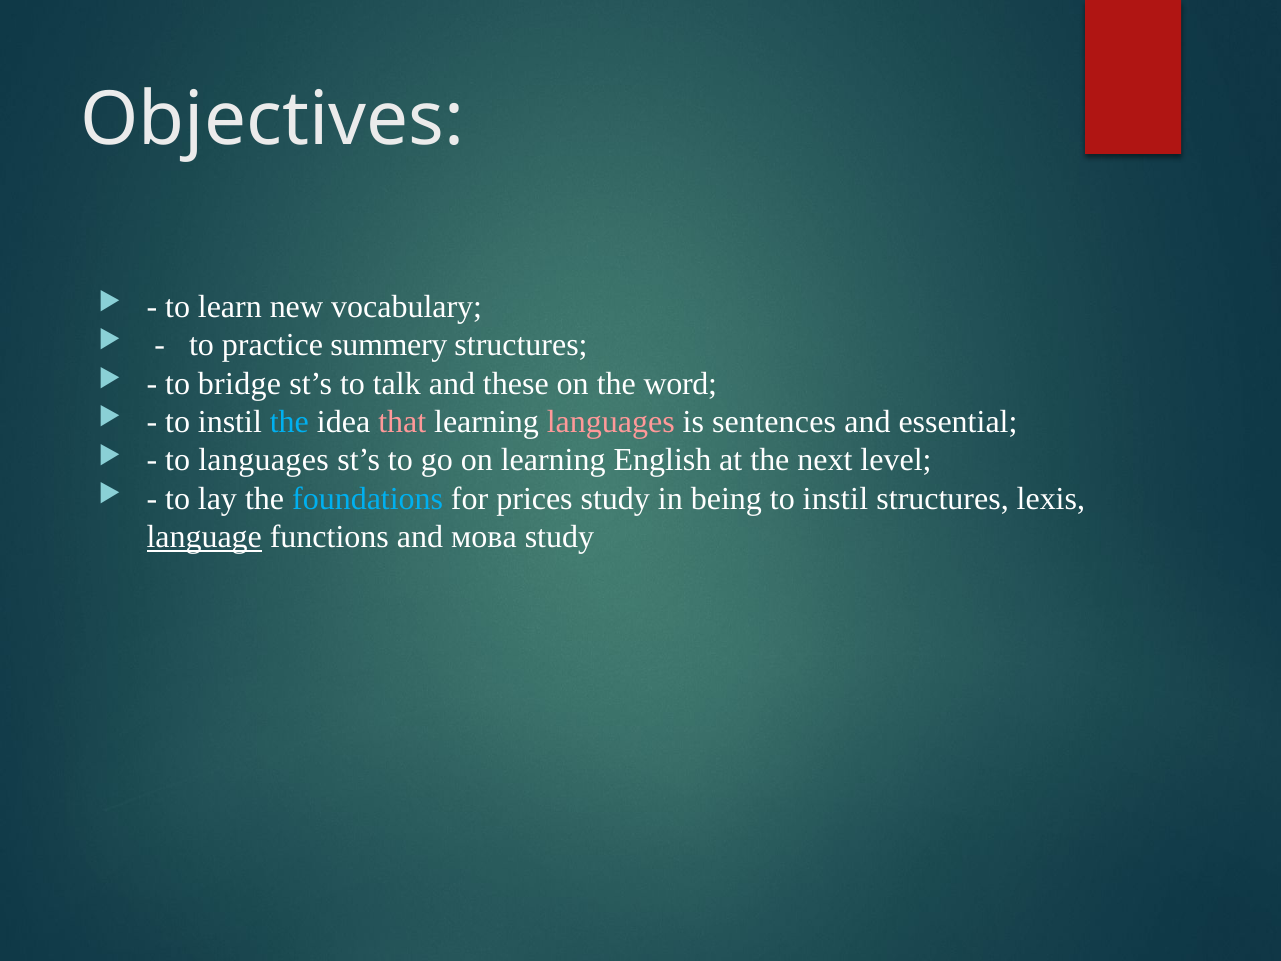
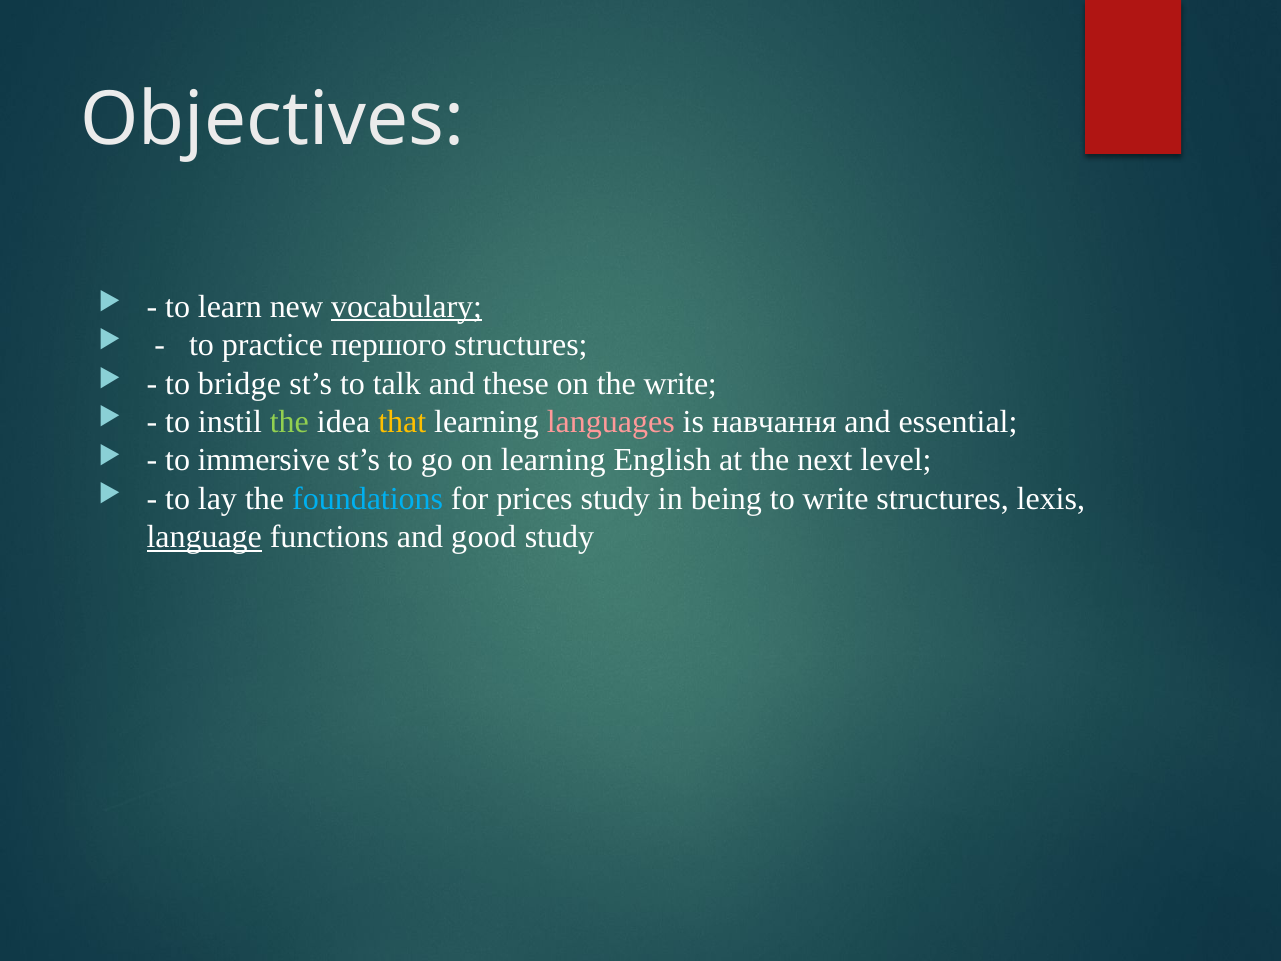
vocabulary underline: none -> present
summery: summery -> першого
the word: word -> write
the at (289, 422) colour: light blue -> light green
that colour: pink -> yellow
sentences: sentences -> навчання
to languages: languages -> immersive
instil at (835, 499): instil -> write
мова: мова -> good
